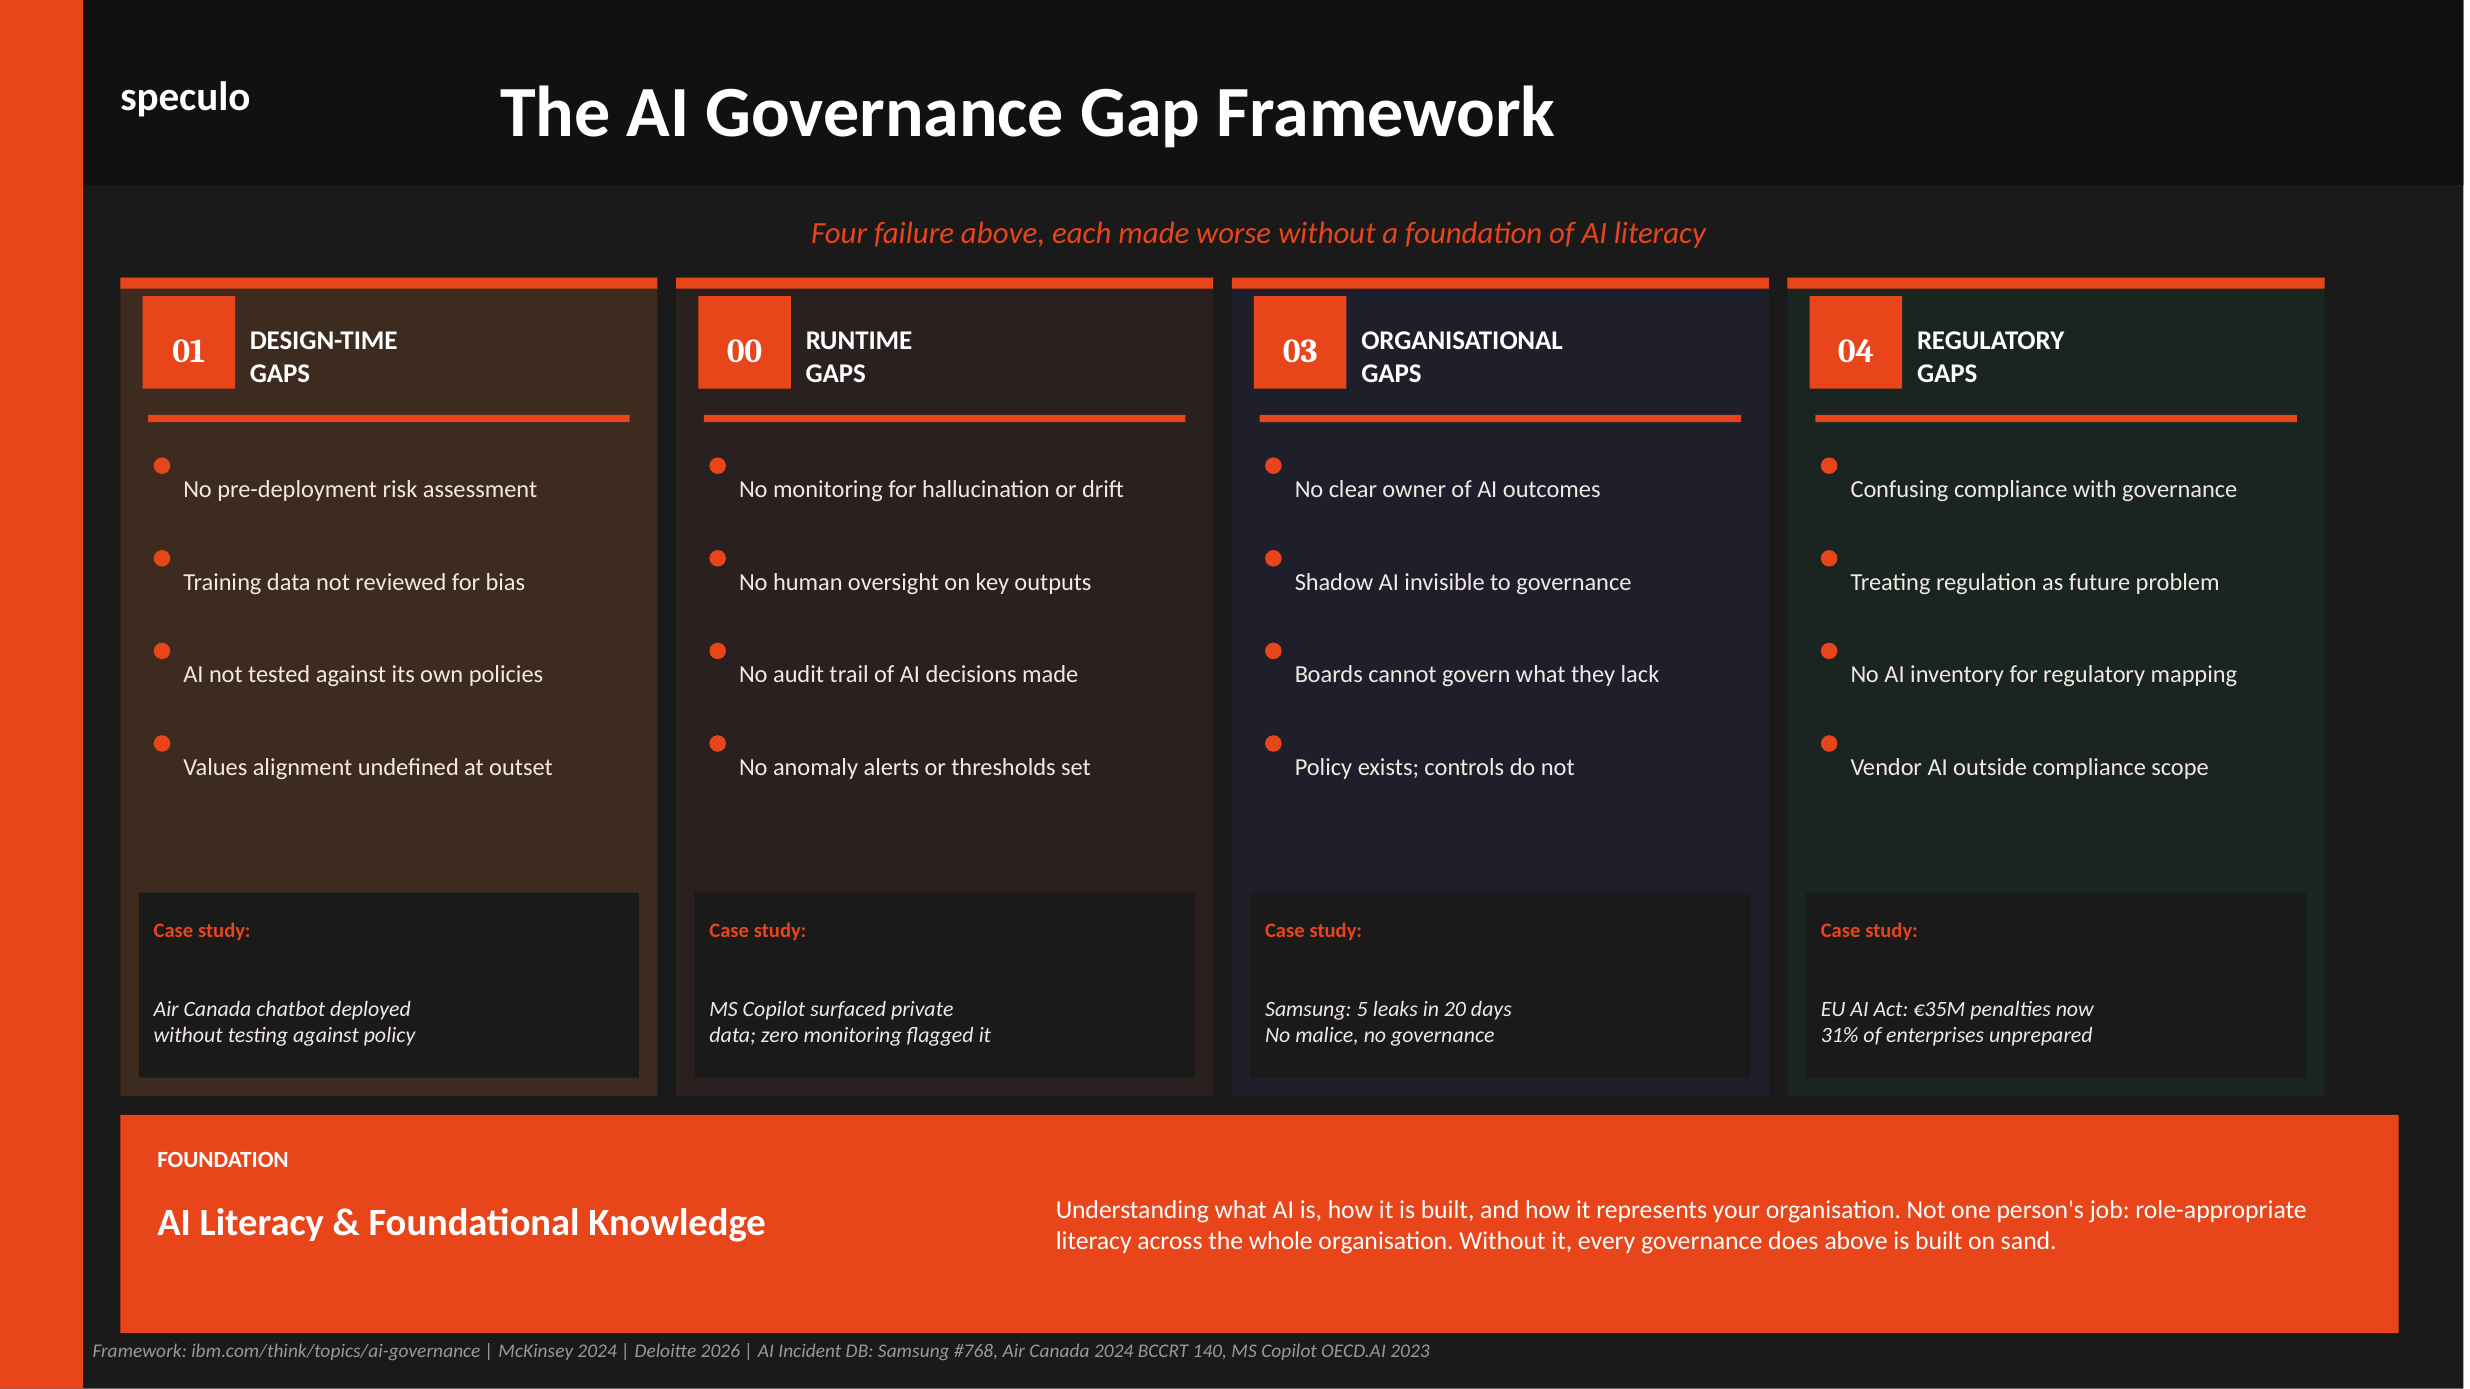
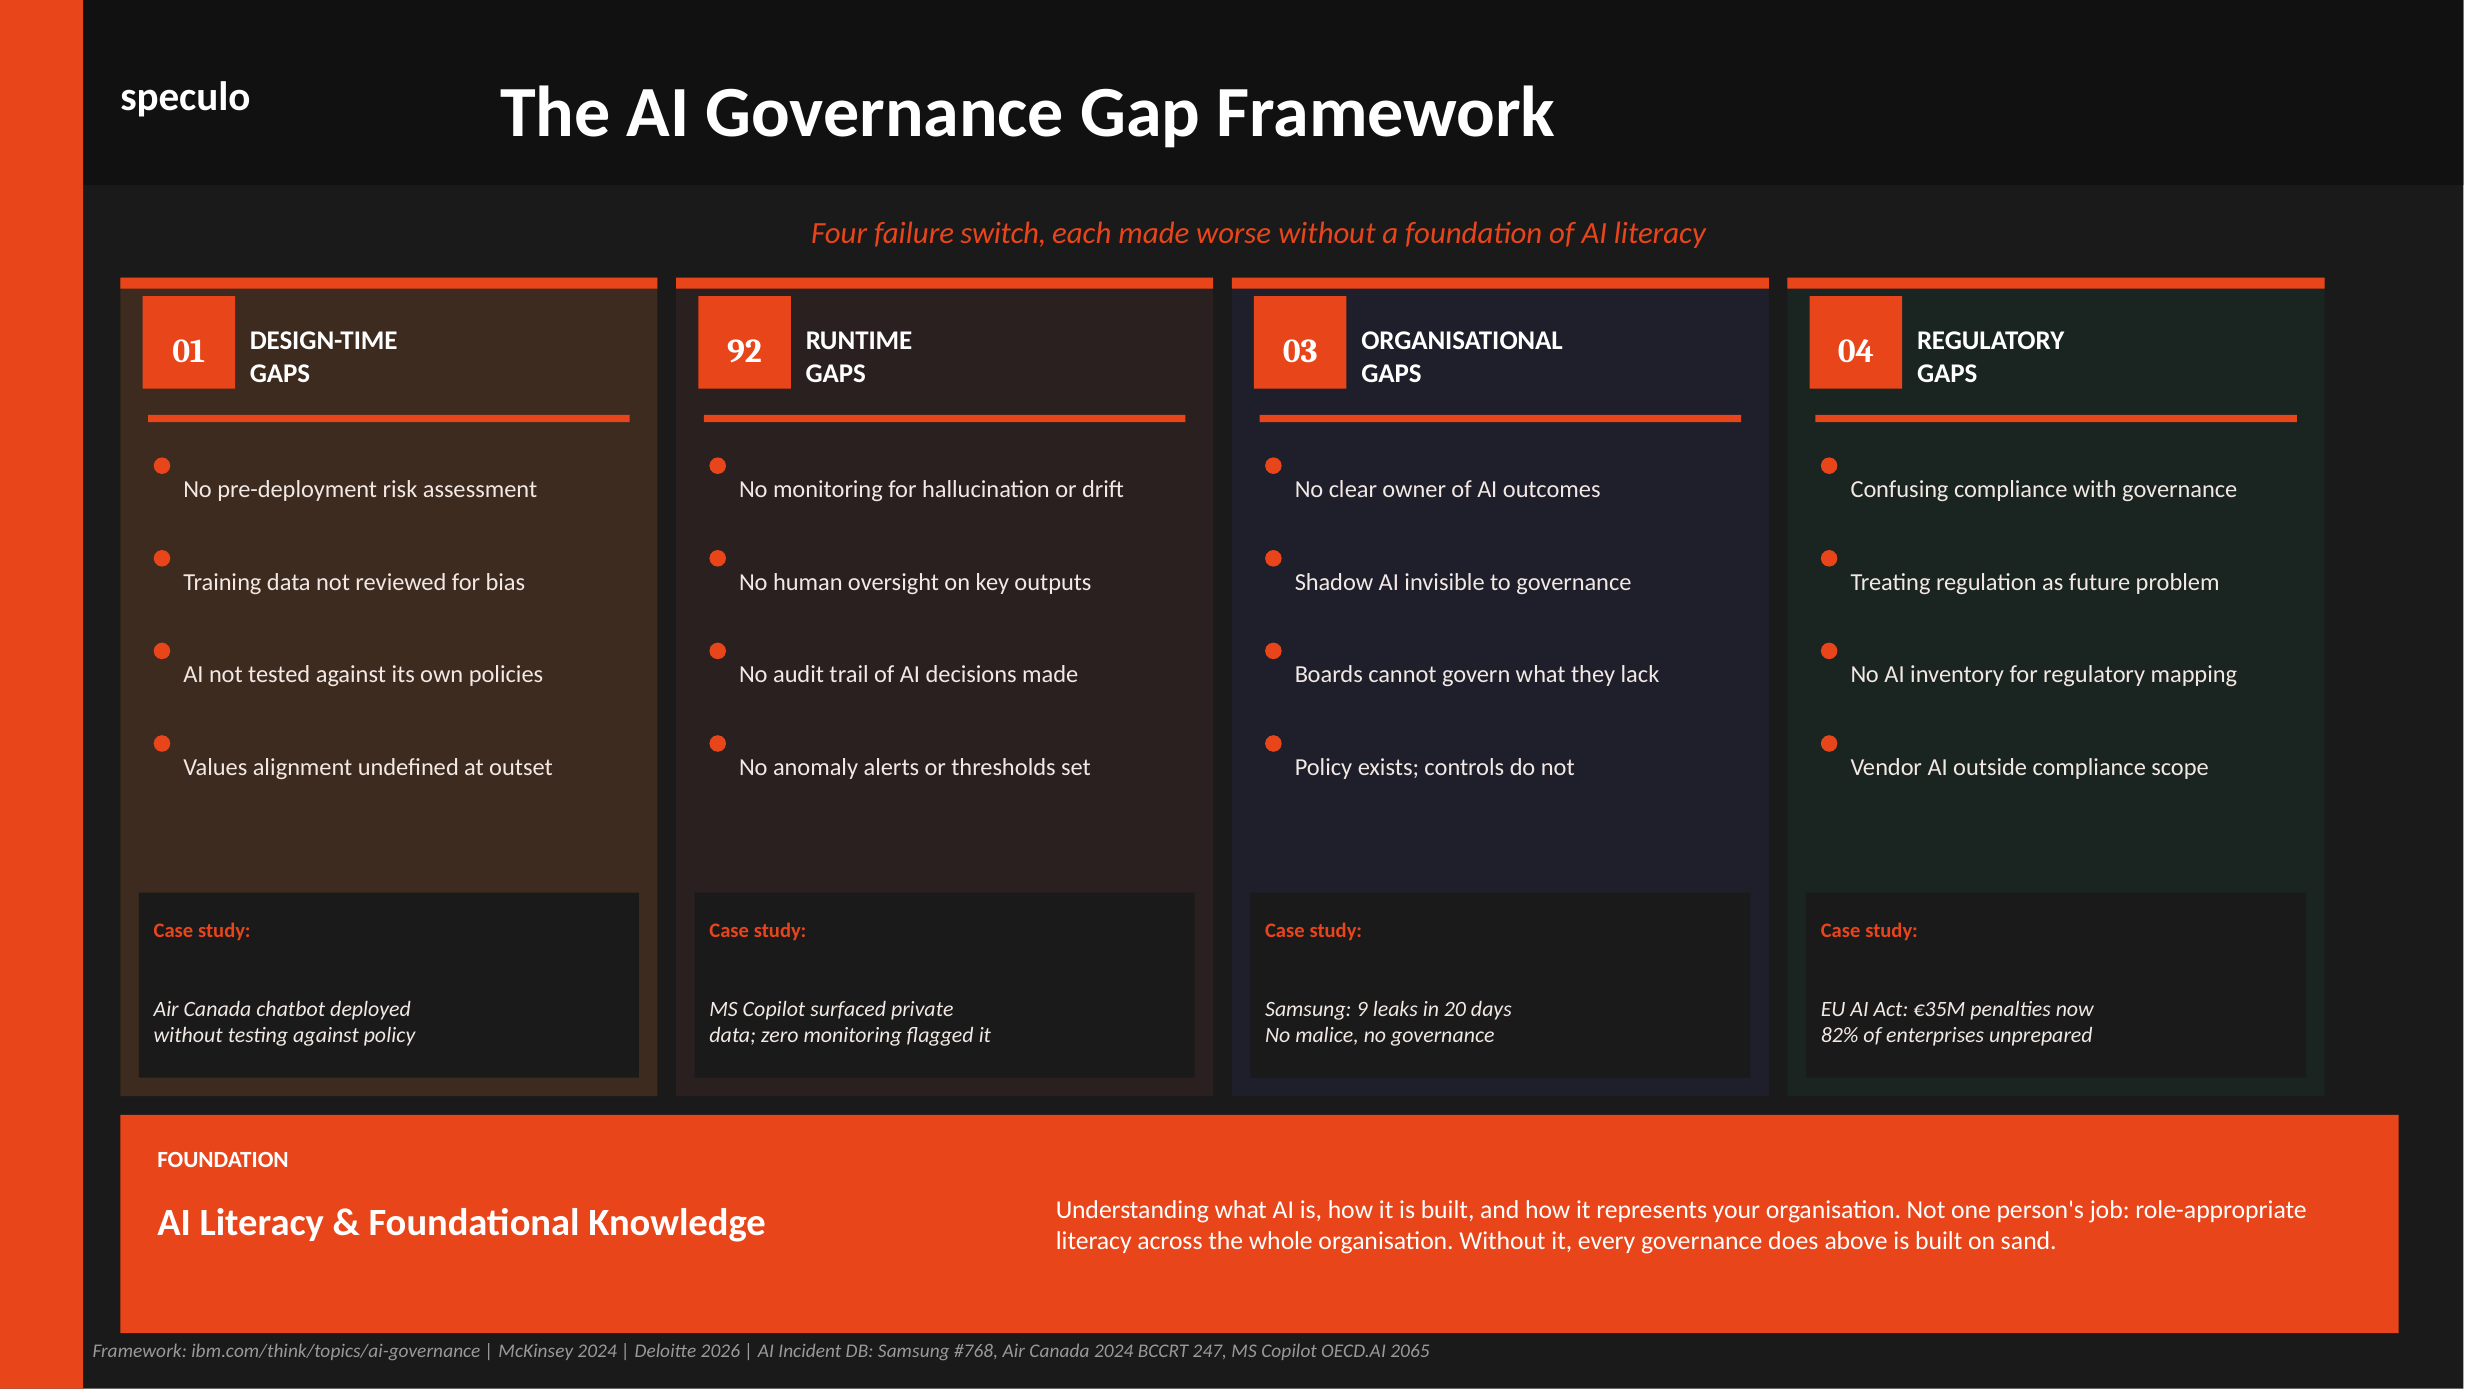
failure above: above -> switch
00: 00 -> 92
5: 5 -> 9
31%: 31% -> 82%
140: 140 -> 247
2023: 2023 -> 2065
